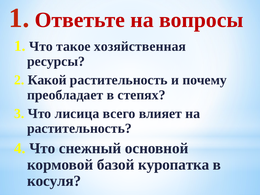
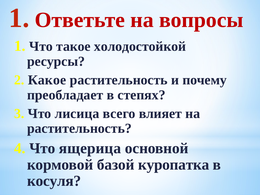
хозяйственная: хозяйственная -> холодостойкой
Какой: Какой -> Какое
снежный: снежный -> ящерица
